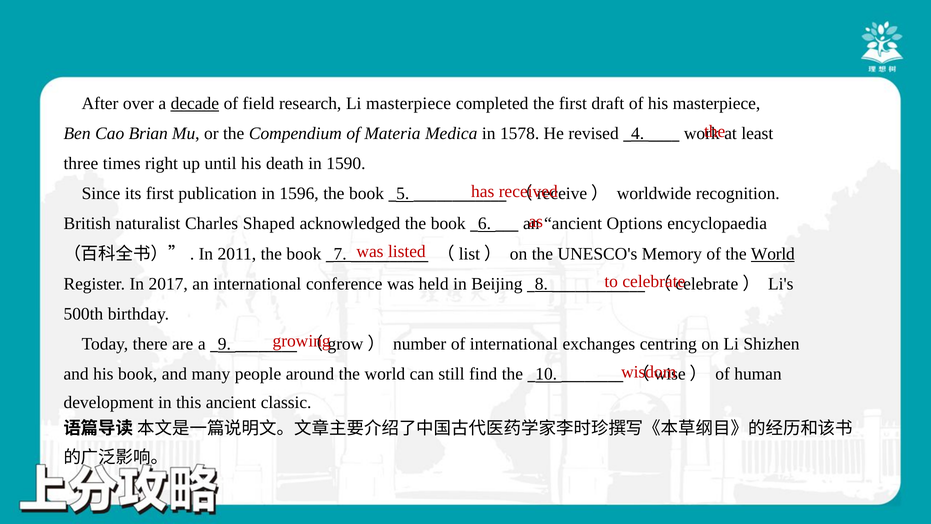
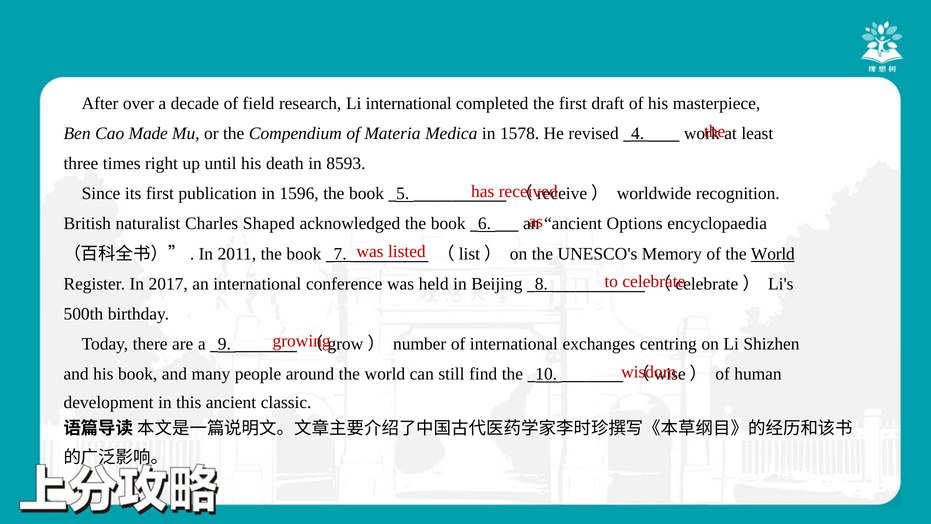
decade underline: present -> none
Li masterpiece: masterpiece -> international
Brian: Brian -> Made
1590: 1590 -> 8593
